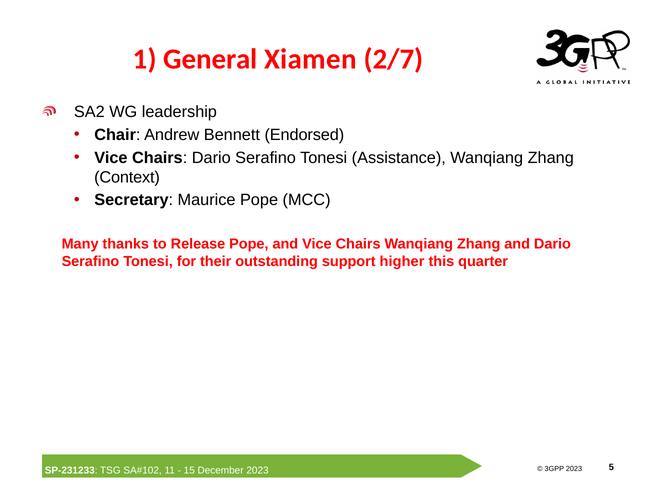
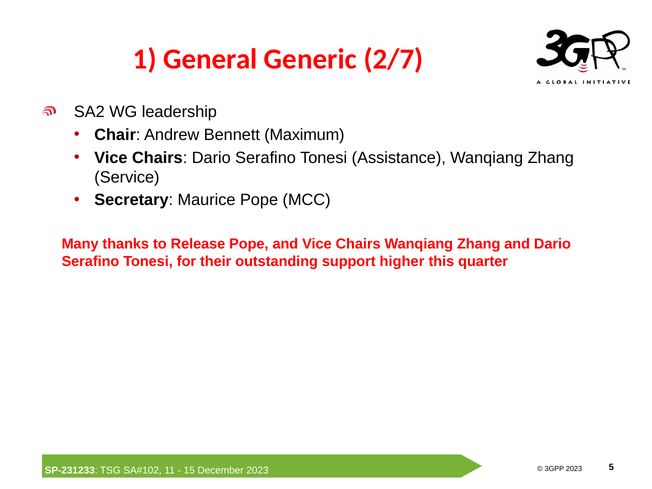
Xiamen: Xiamen -> Generic
Endorsed: Endorsed -> Maximum
Context: Context -> Service
